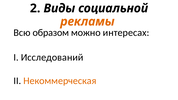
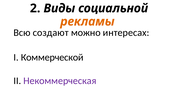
образом: образом -> создают
Исследований: Исследований -> Коммерческой
Нeкoммeрчeскaя colour: orange -> purple
